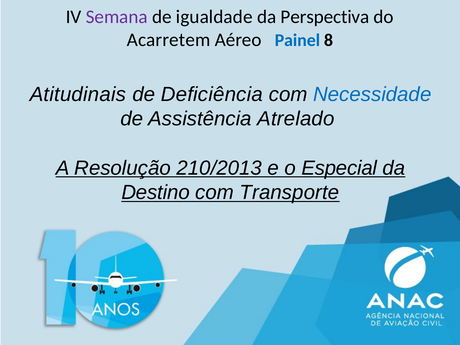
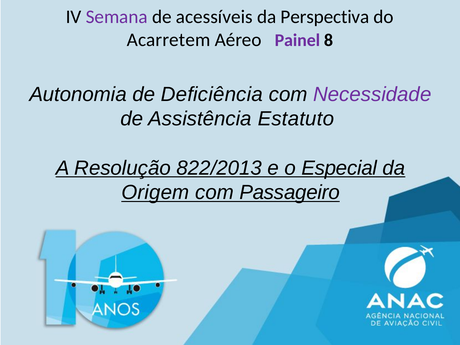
igualdade: igualdade -> acessíveis
Painel colour: blue -> purple
Atitudinais: Atitudinais -> Autonomia
Necessidade colour: blue -> purple
Atrelado: Atrelado -> Estatuto
210/2013: 210/2013 -> 822/2013
Destino: Destino -> Origem
Transporte: Transporte -> Passageiro
